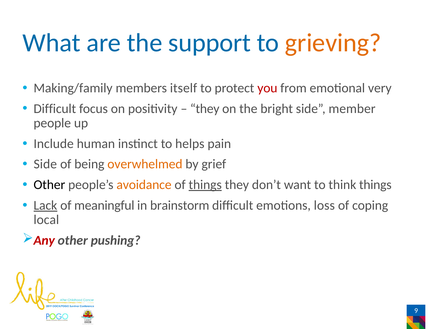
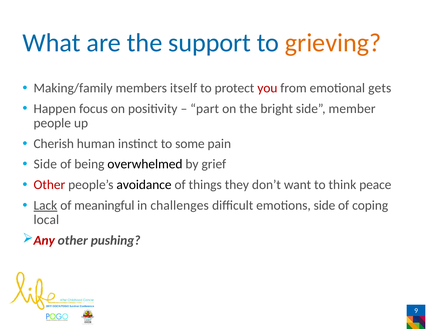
very: very -> gets
Difficult at (55, 109): Difficult -> Happen
they at (205, 109): they -> part
Include: Include -> Cherish
helps: helps -> some
overwhelmed colour: orange -> black
Other at (49, 185) colour: black -> red
avoidance colour: orange -> black
things at (205, 185) underline: present -> none
think things: things -> peace
brainstorm: brainstorm -> challenges
emotions loss: loss -> side
